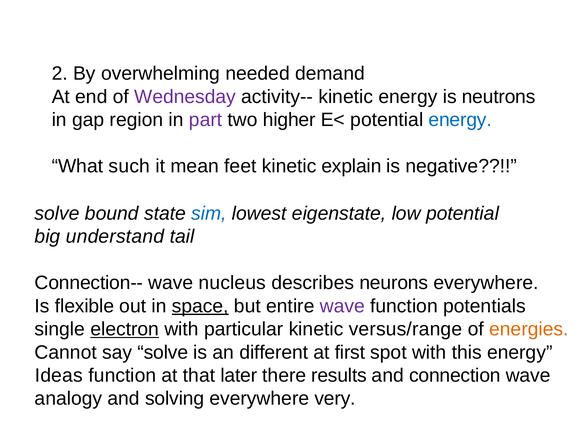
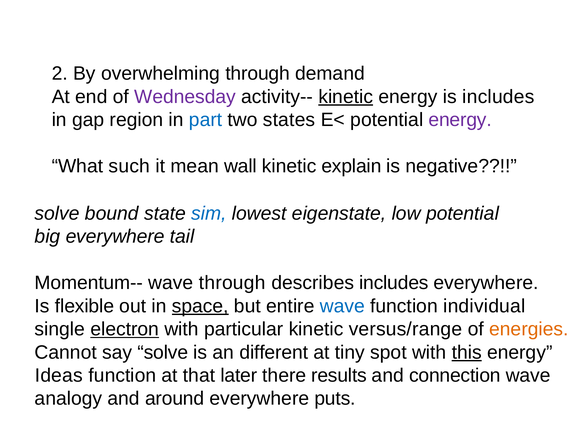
overwhelming needed: needed -> through
kinetic at (346, 97) underline: none -> present
is neutrons: neutrons -> includes
part colour: purple -> blue
higher: higher -> states
energy at (460, 120) colour: blue -> purple
feet: feet -> wall
big understand: understand -> everywhere
Connection--: Connection-- -> Momentum--
wave nucleus: nucleus -> through
describes neurons: neurons -> includes
wave at (342, 306) colour: purple -> blue
potentials: potentials -> individual
first: first -> tiny
this underline: none -> present
solving: solving -> around
very: very -> puts
